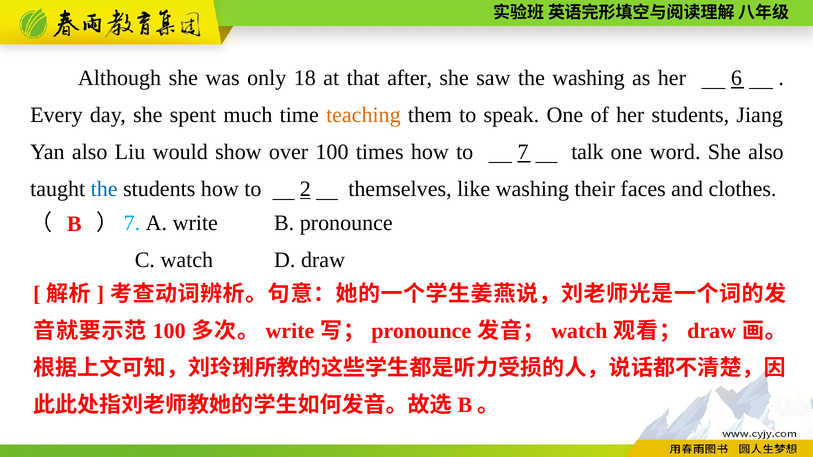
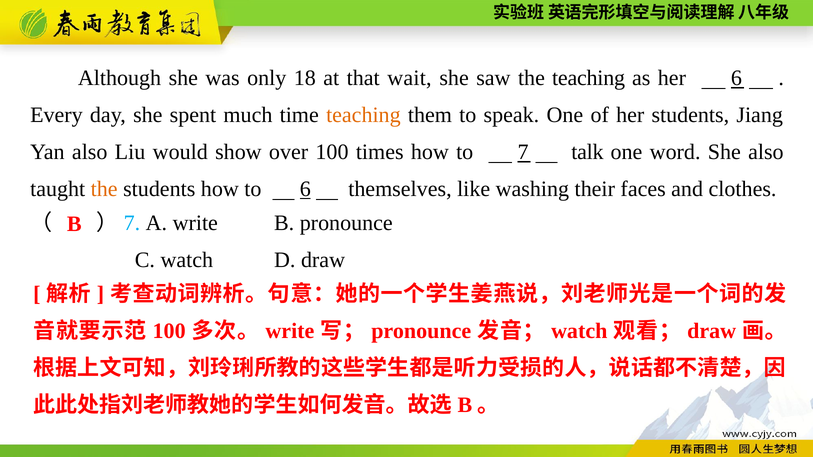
after: after -> wait
the washing: washing -> teaching
the at (104, 189) colour: blue -> orange
to 2: 2 -> 6
